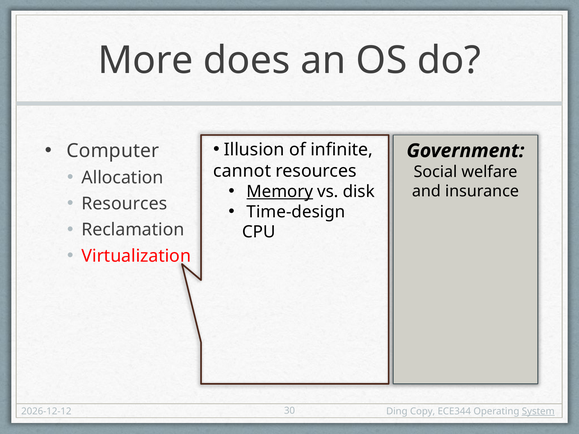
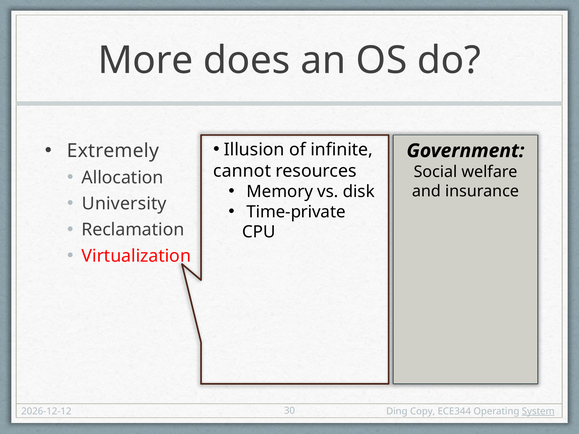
Computer: Computer -> Extremely
Memory underline: present -> none
Resources at (124, 204): Resources -> University
Time-design: Time-design -> Time-private
